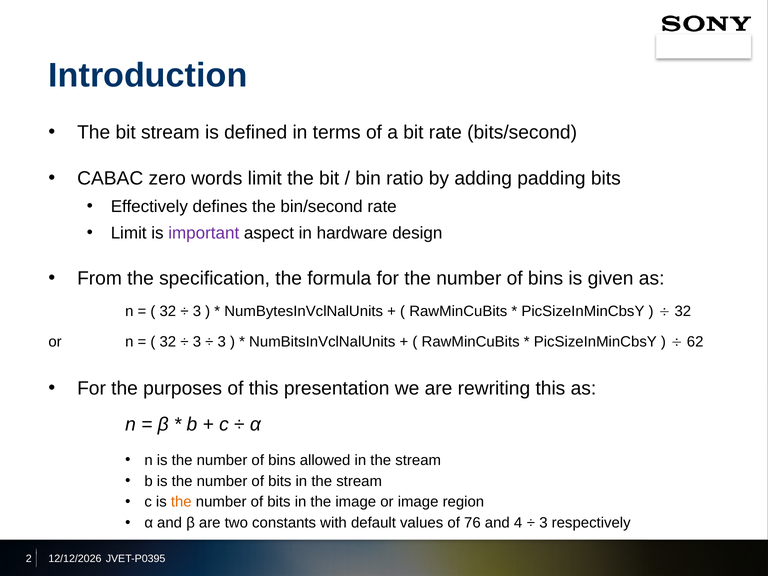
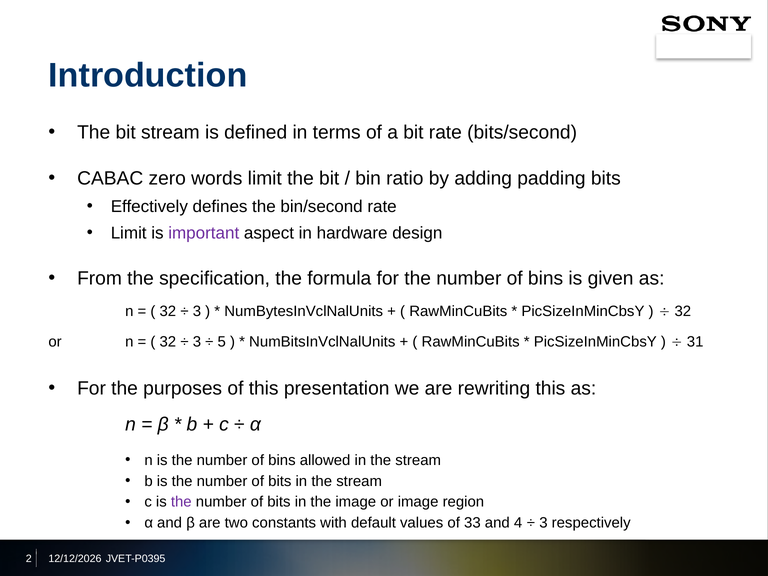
3 at (222, 342): 3 -> 5
62: 62 -> 31
the at (181, 502) colour: orange -> purple
76: 76 -> 33
